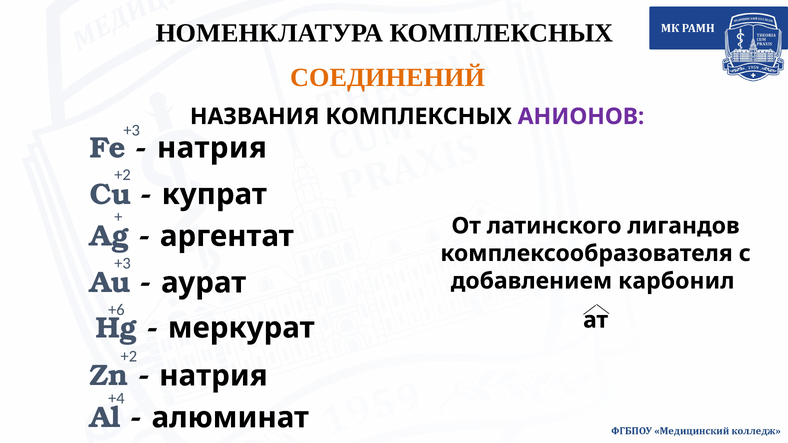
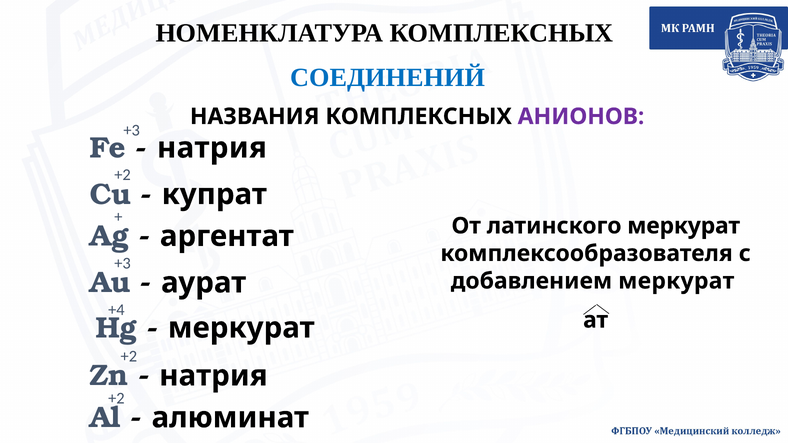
СОЕДИНЕНИЙ colour: orange -> blue
латинского лигандов: лигандов -> меркурат
добавлением карбонил: карбонил -> меркурат
+6: +6 -> +4
+4 at (116, 398): +4 -> +2
